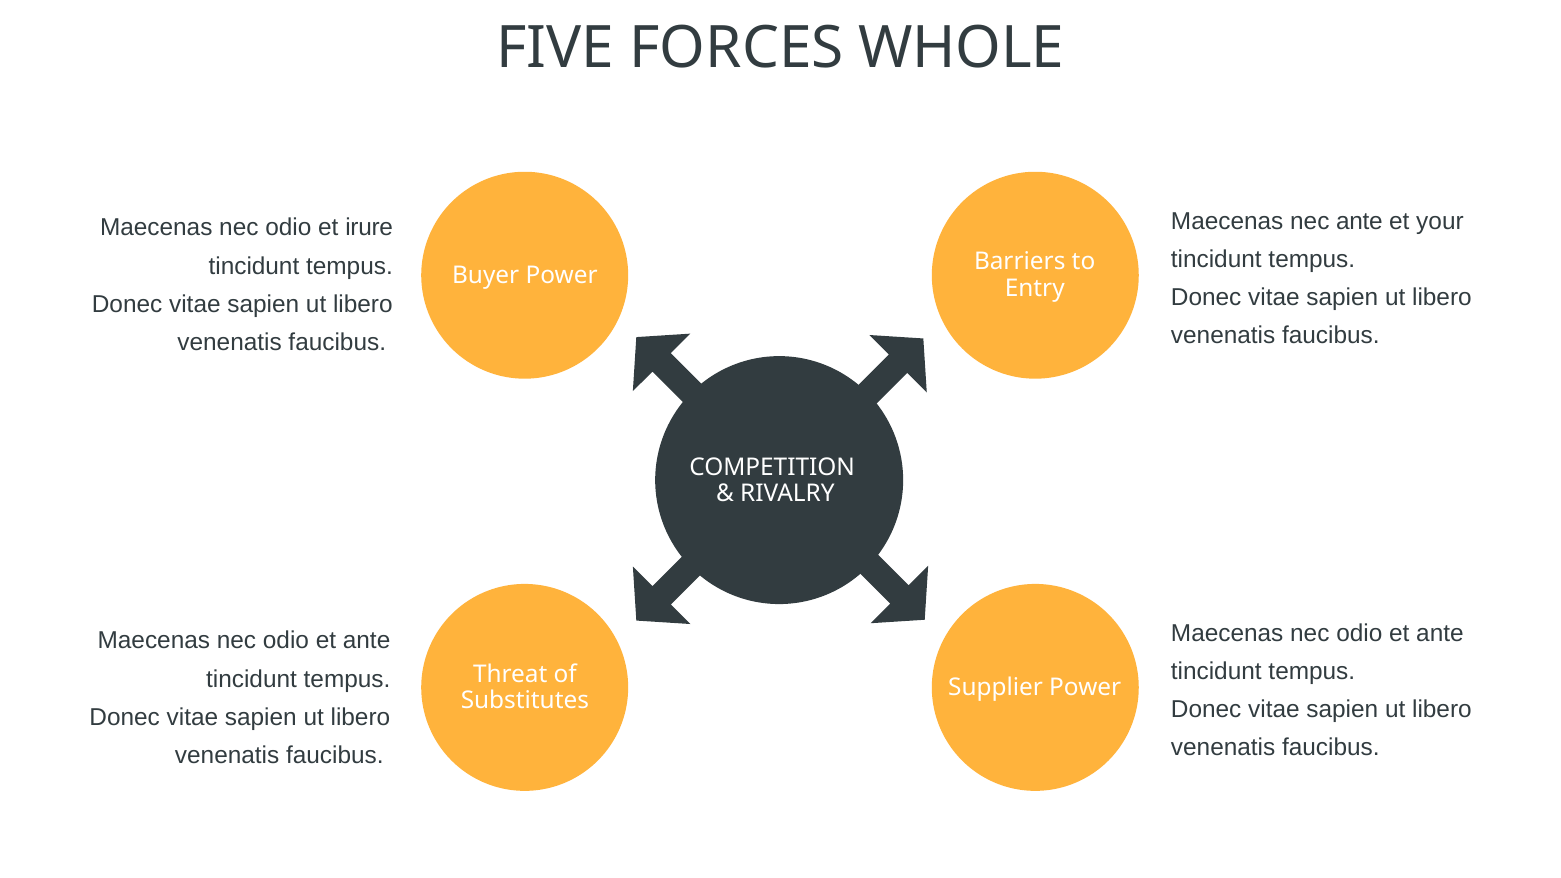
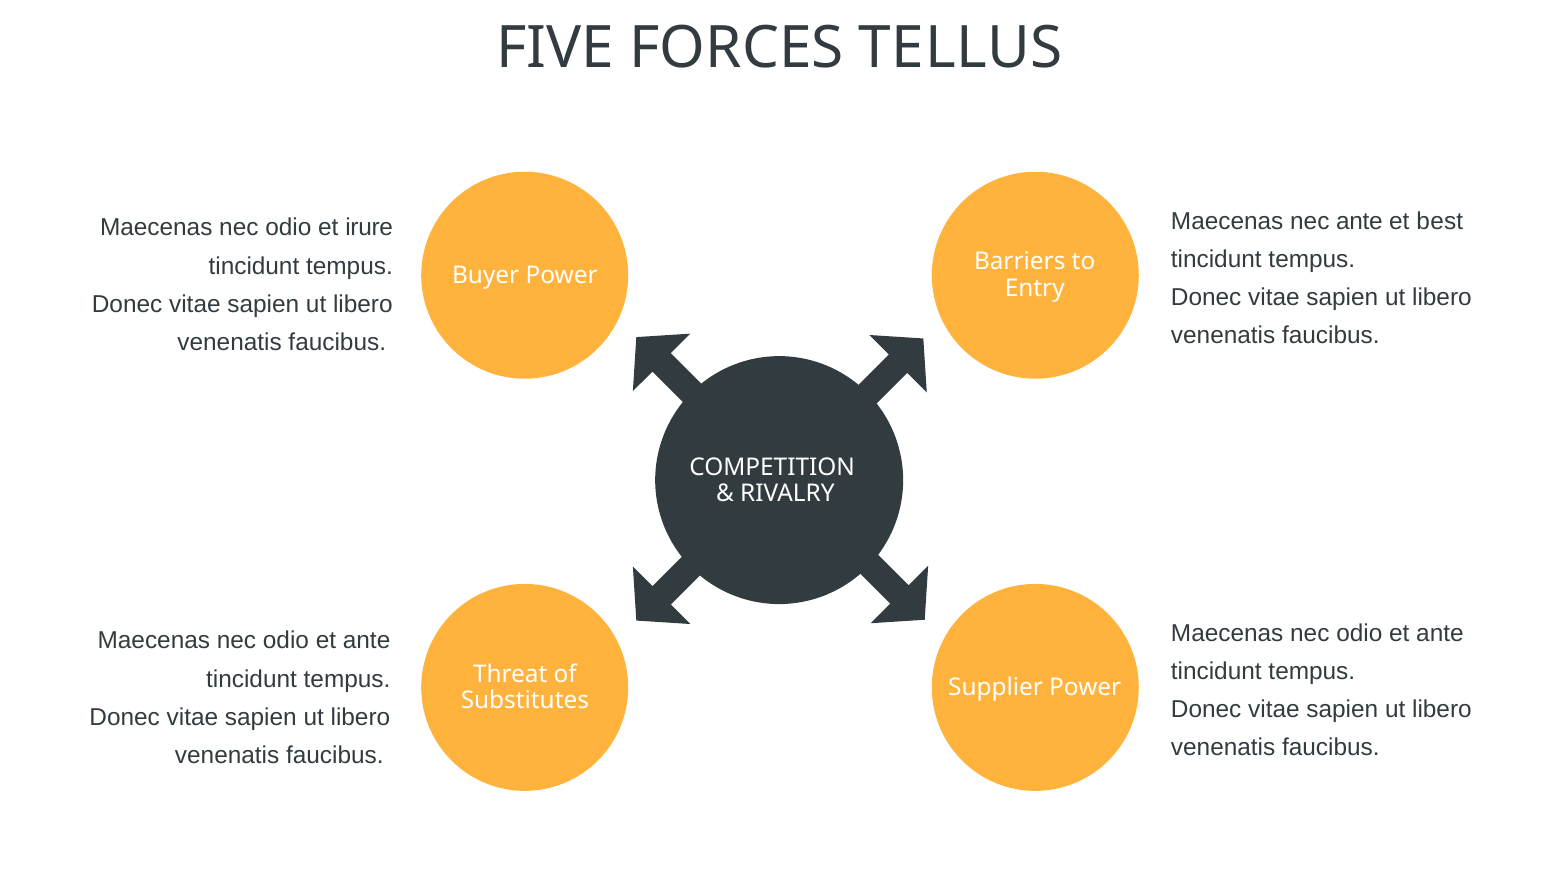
WHOLE: WHOLE -> TELLUS
your: your -> best
